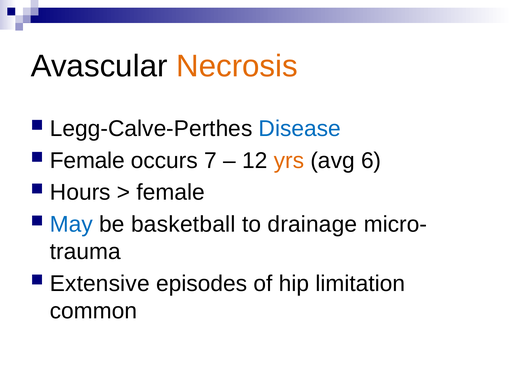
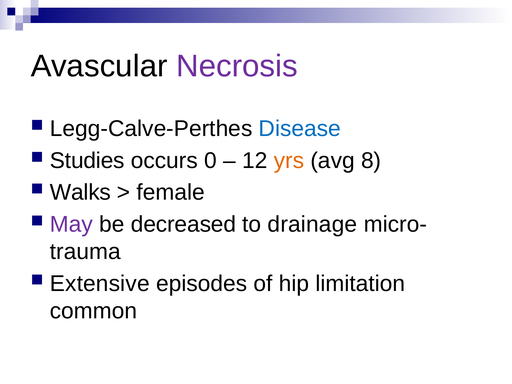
Necrosis colour: orange -> purple
Female at (87, 161): Female -> Studies
7: 7 -> 0
6: 6 -> 8
Hours: Hours -> Walks
May colour: blue -> purple
basketball: basketball -> decreased
